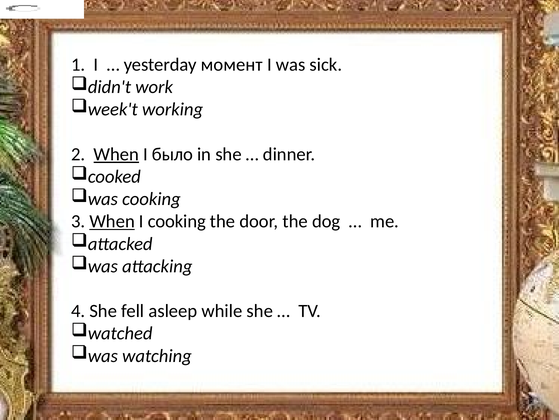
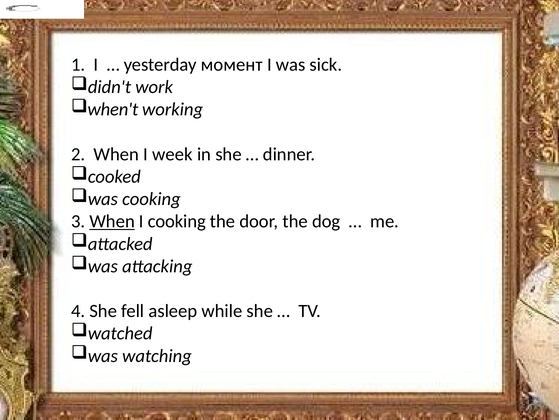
week't: week't -> when't
When at (116, 154) underline: present -> none
было: было -> week
